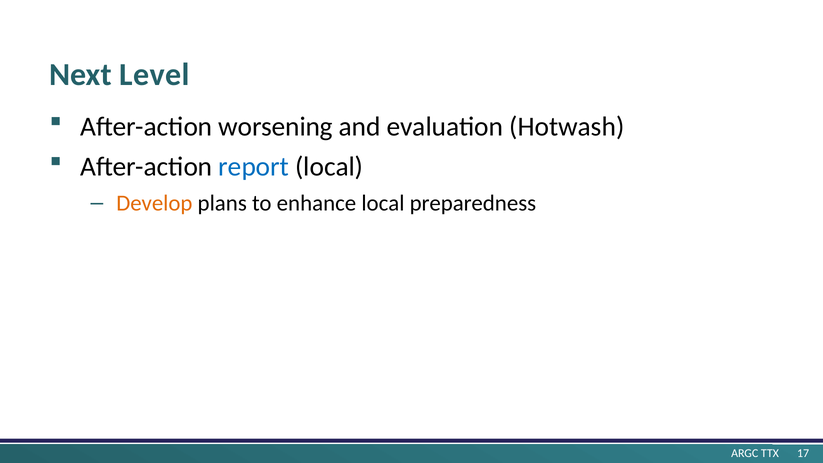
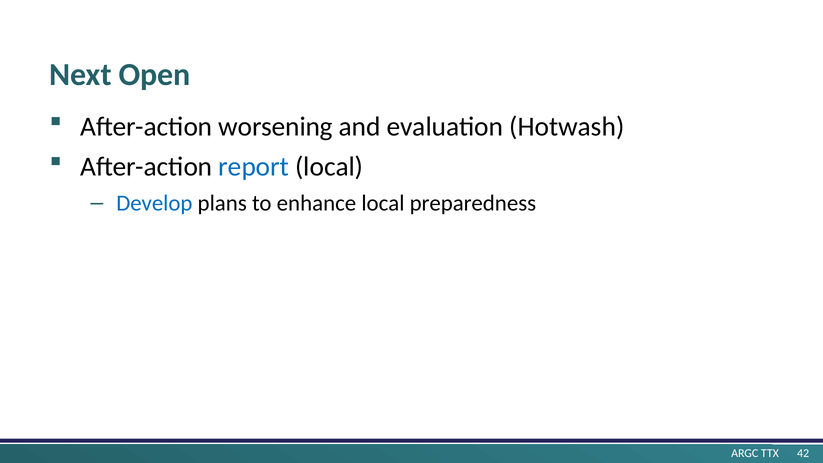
Level: Level -> Open
Develop colour: orange -> blue
17: 17 -> 42
